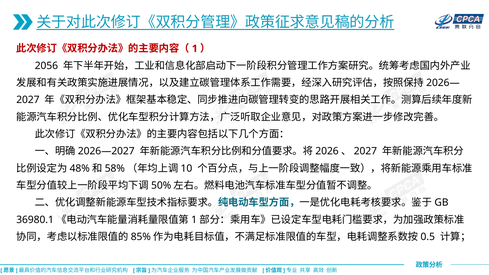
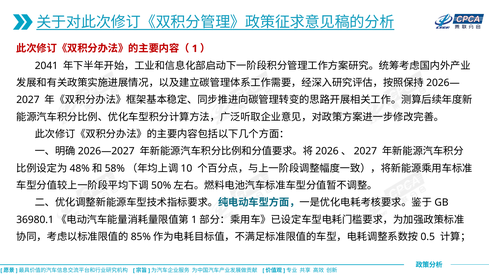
2056: 2056 -> 2041
